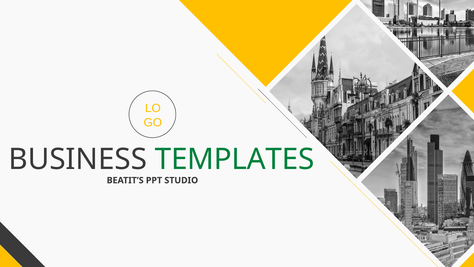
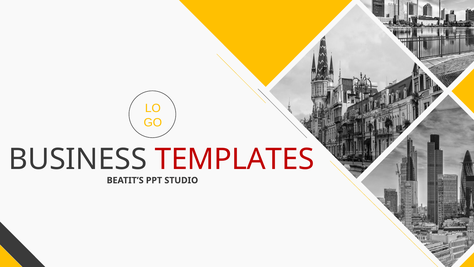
TEMPLATES colour: green -> red
